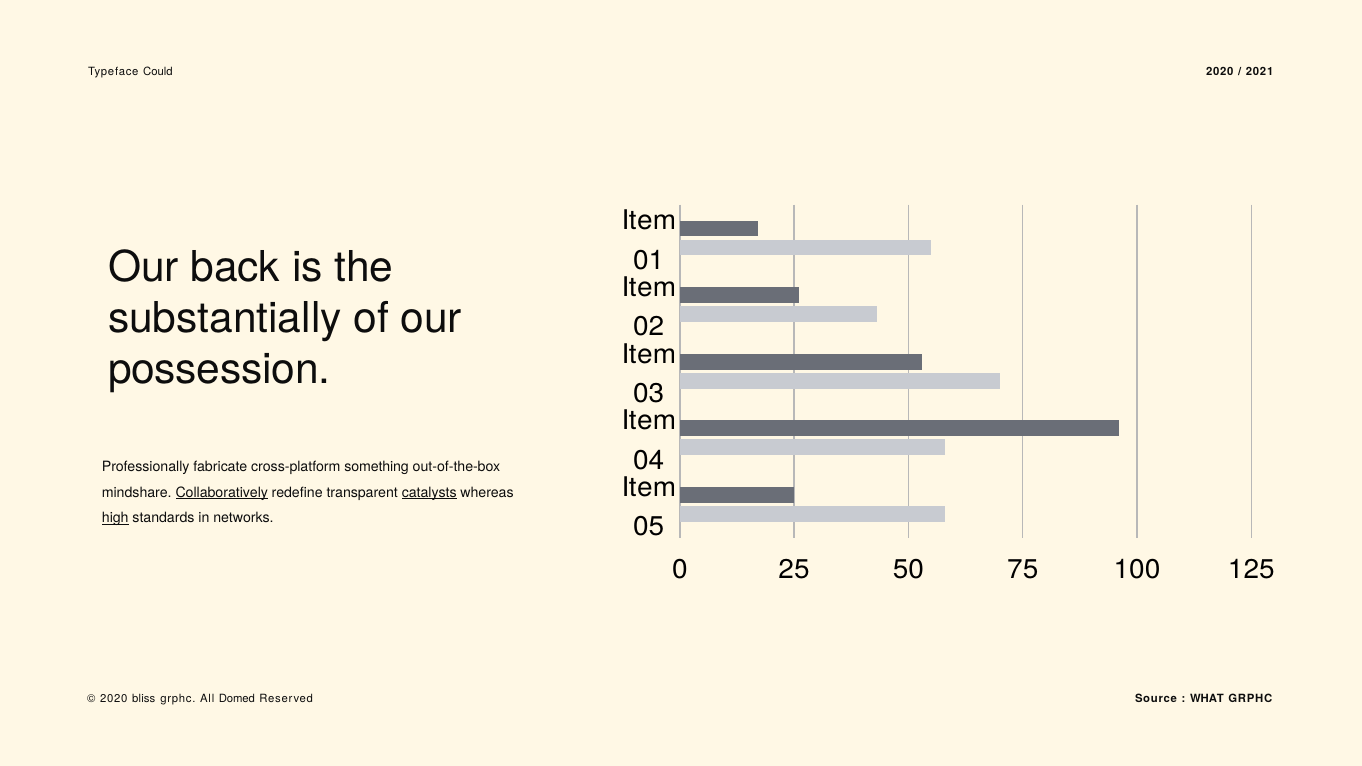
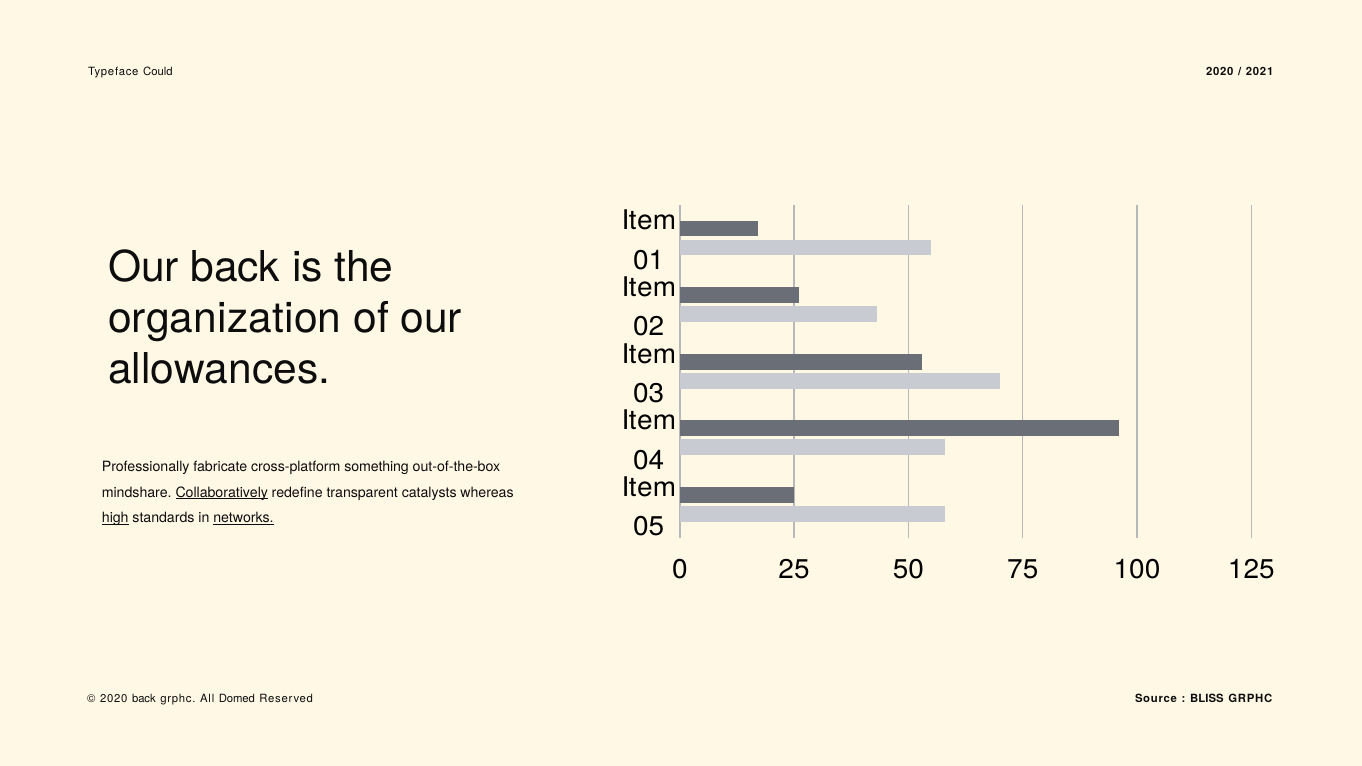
substantially: substantially -> organization
possession: possession -> allowances
catalysts underline: present -> none
networks underline: none -> present
2020 bliss: bliss -> back
WHAT: WHAT -> BLISS
